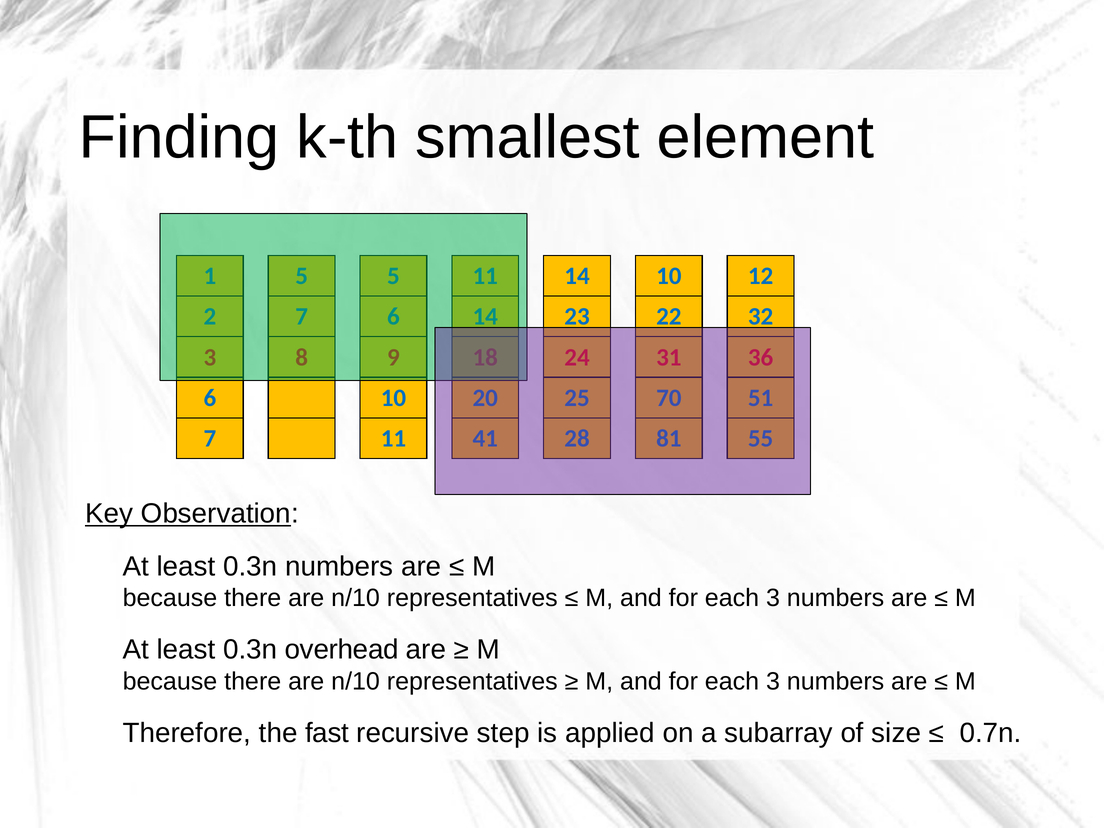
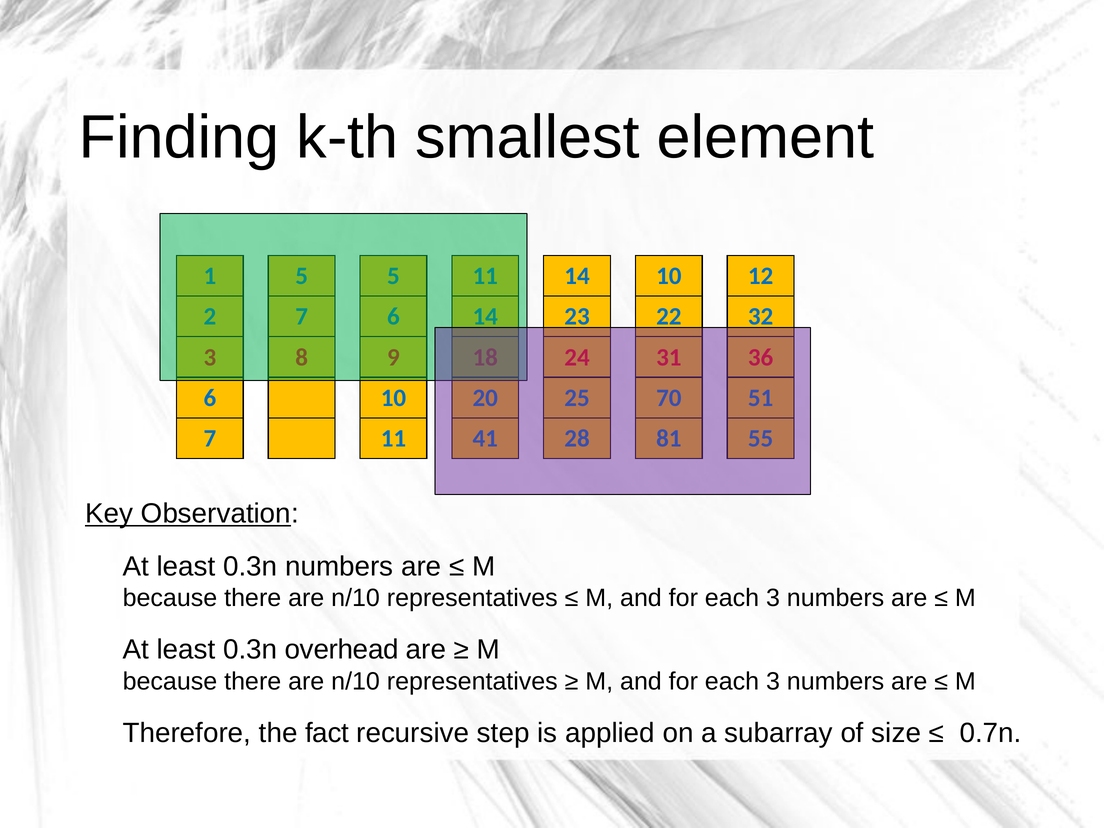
fast: fast -> fact
